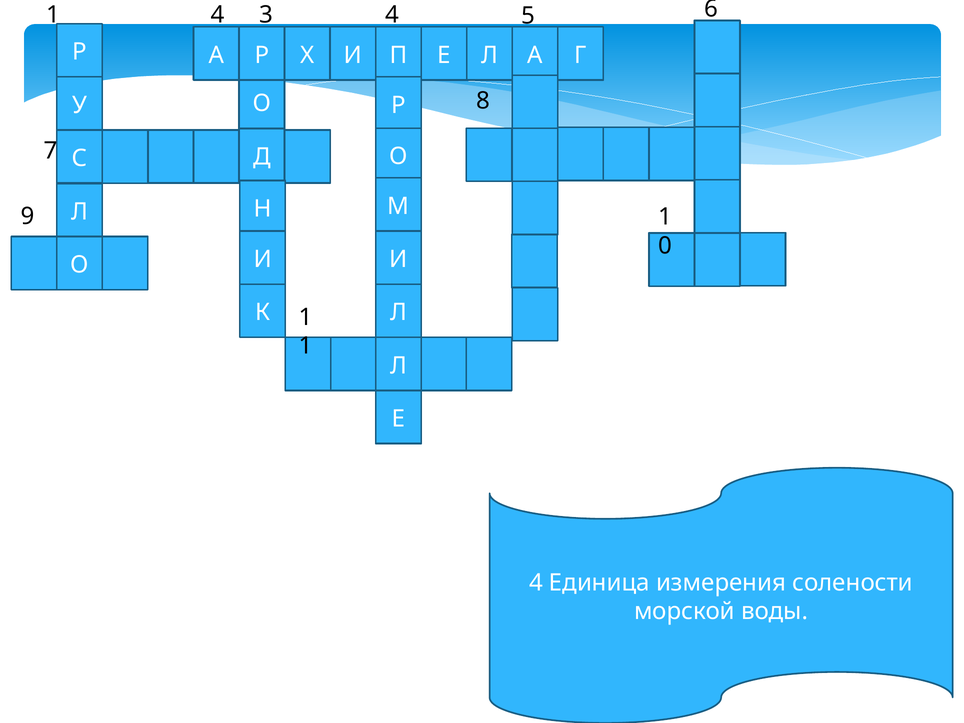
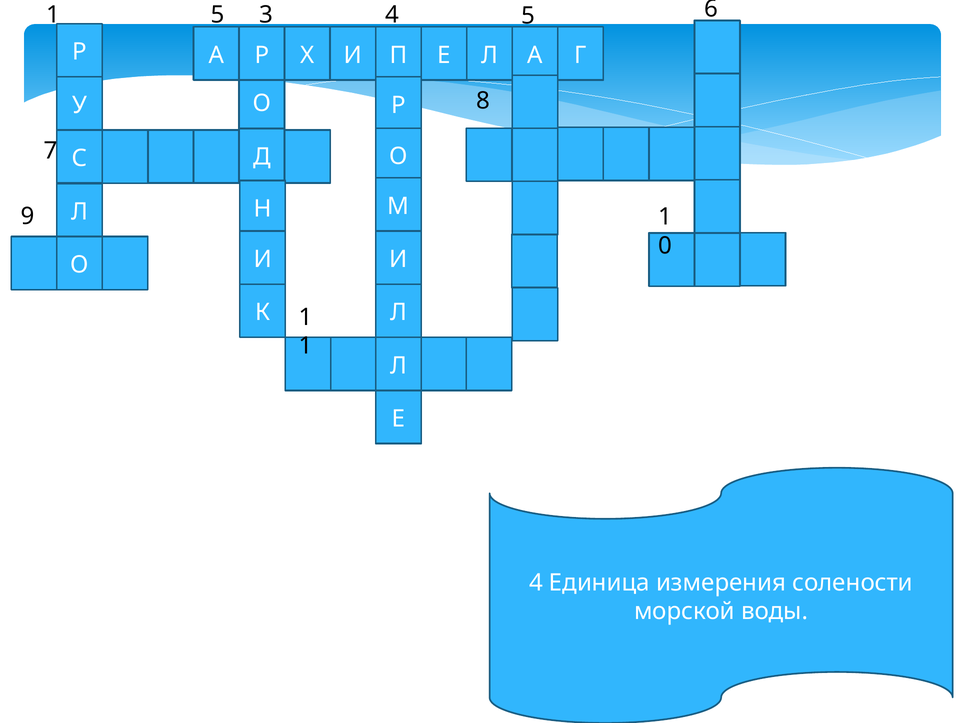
1 4: 4 -> 5
